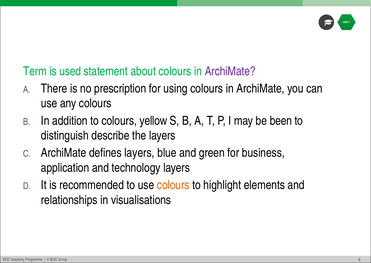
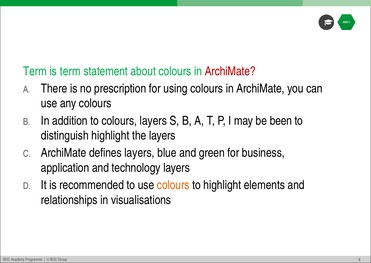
is used: used -> term
ArchiMate at (230, 71) colour: purple -> red
colours yellow: yellow -> layers
distinguish describe: describe -> highlight
